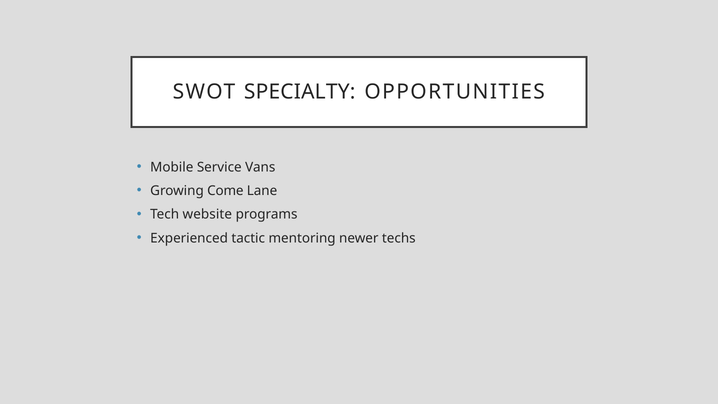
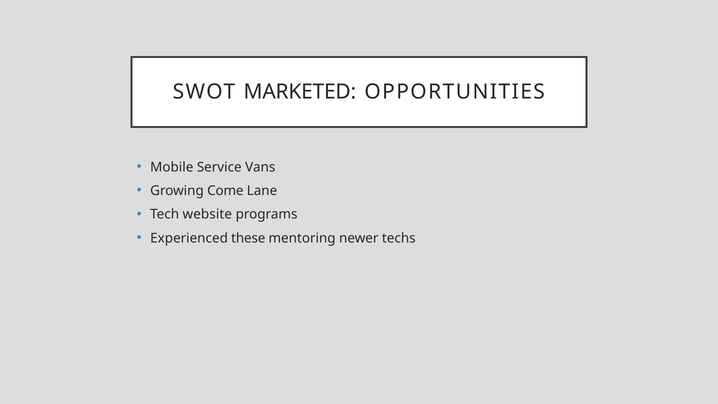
SPECIALTY: SPECIALTY -> MARKETED
tactic: tactic -> these
